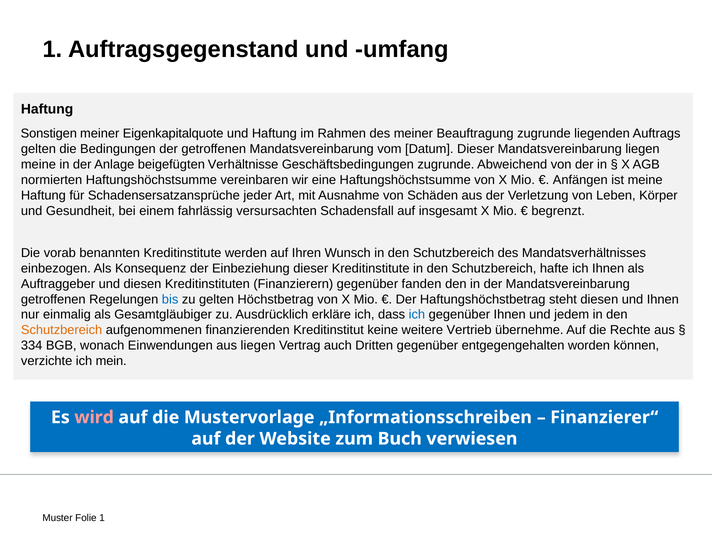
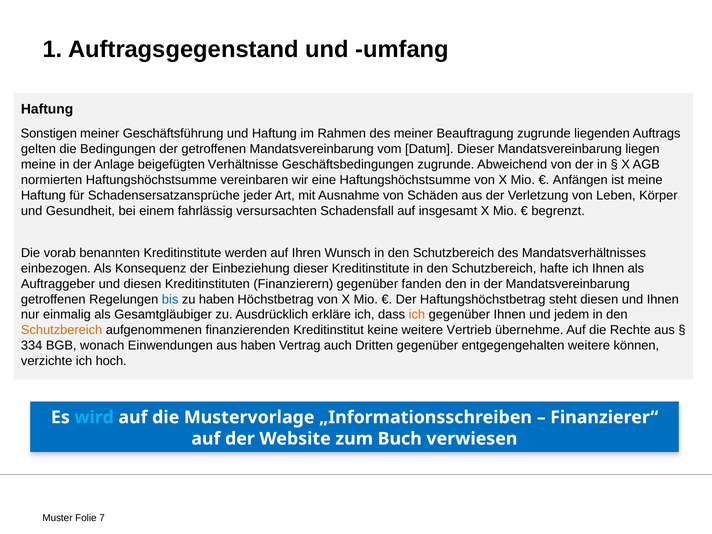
Eigenkapitalquote: Eigenkapitalquote -> Geschäftsführung
zu gelten: gelten -> haben
ich at (417, 315) colour: blue -> orange
aus liegen: liegen -> haben
entgegengehalten worden: worden -> weitere
mein: mein -> hoch
wird colour: pink -> light blue
Folie 1: 1 -> 7
